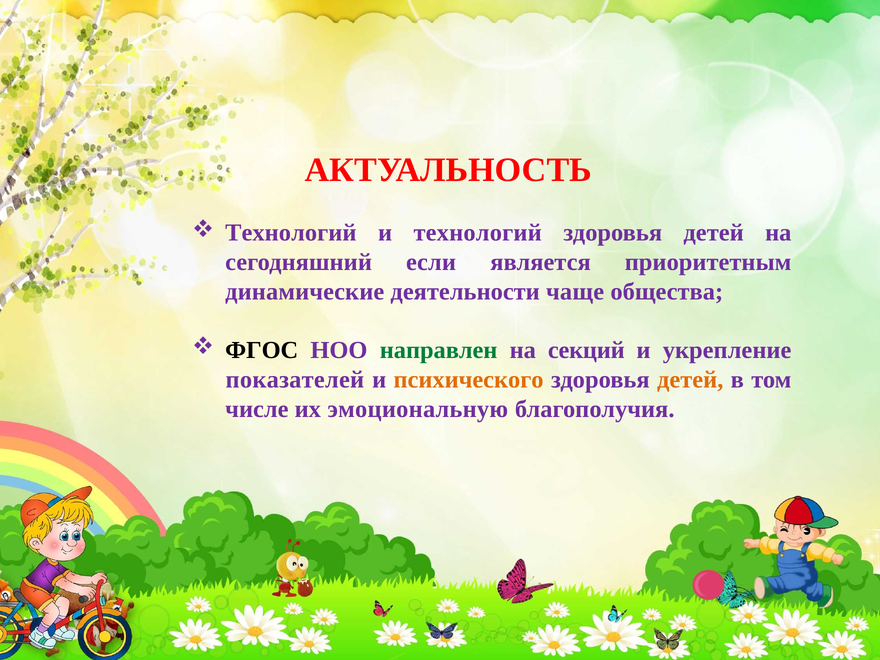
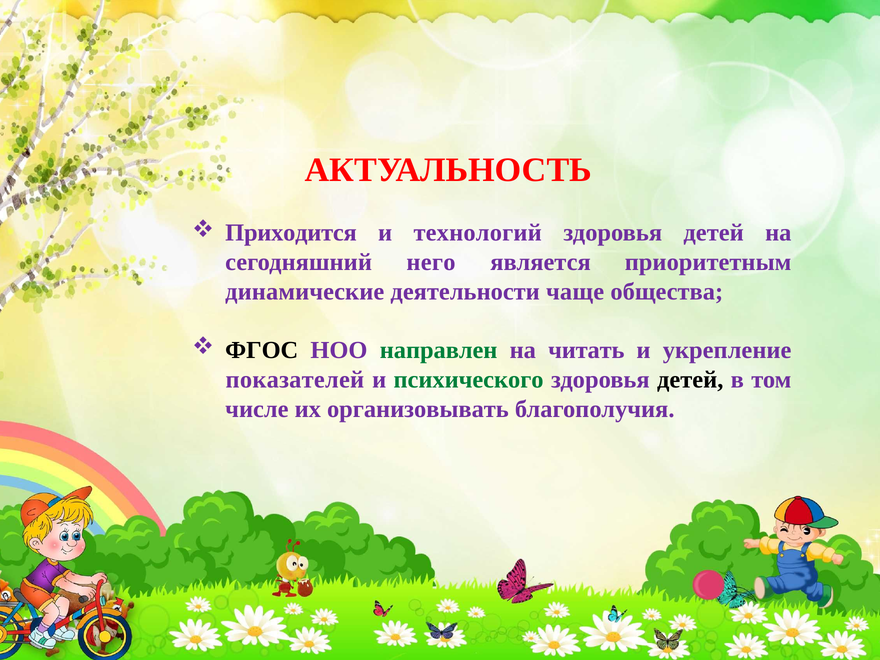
Технологий at (291, 233): Технологий -> Приходится
если: если -> него
секций: секций -> читать
психического colour: orange -> green
детей at (690, 380) colour: orange -> black
эмоциональную: эмоциональную -> организовывать
